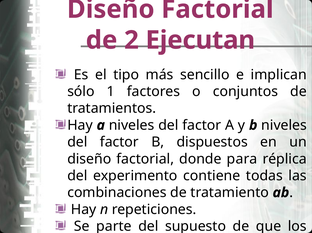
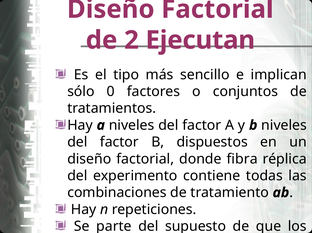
1: 1 -> 0
para: para -> fibra
